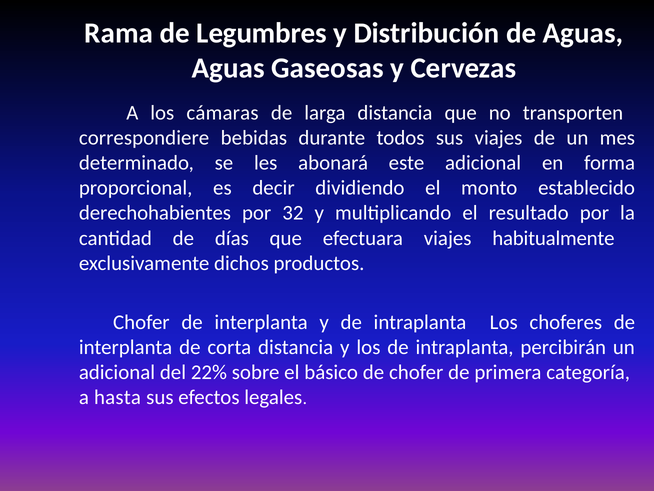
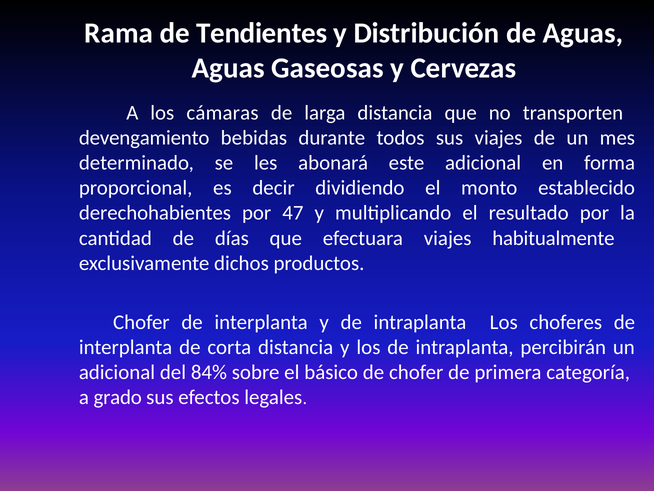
Legumbres: Legumbres -> Tendientes
correspondiere: correspondiere -> devengamiento
32: 32 -> 47
22%: 22% -> 84%
hasta: hasta -> grado
